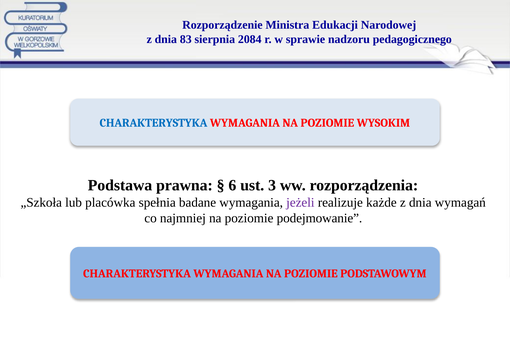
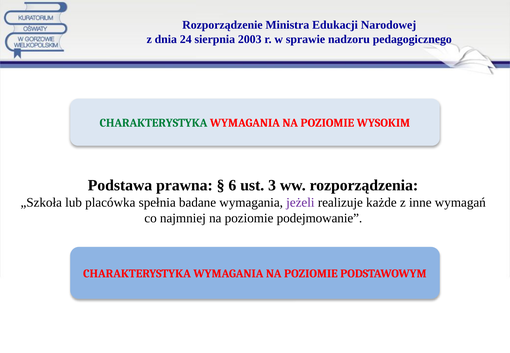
83: 83 -> 24
2084: 2084 -> 2003
CHARAKTERYSTYKA at (154, 123) colour: blue -> green
każde z dnia: dnia -> inne
